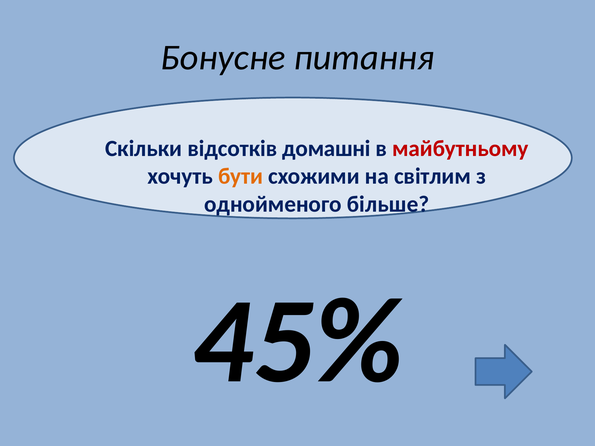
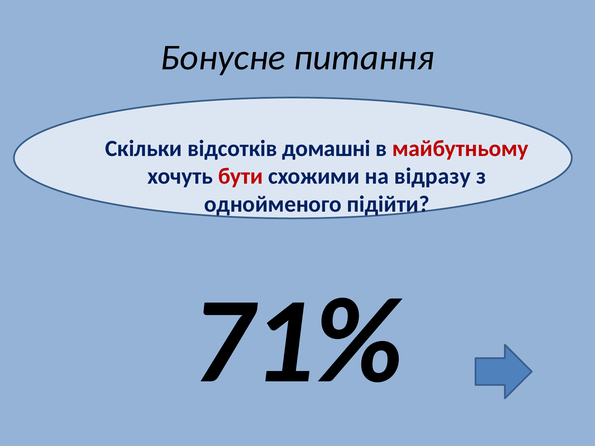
бути colour: orange -> red
світлим: світлим -> відразу
більше: більше -> підійти
45%: 45% -> 71%
